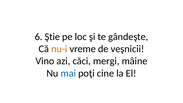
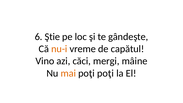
veşnicii: veşnicii -> capătul
mai colour: blue -> orange
poţi cine: cine -> poţi
